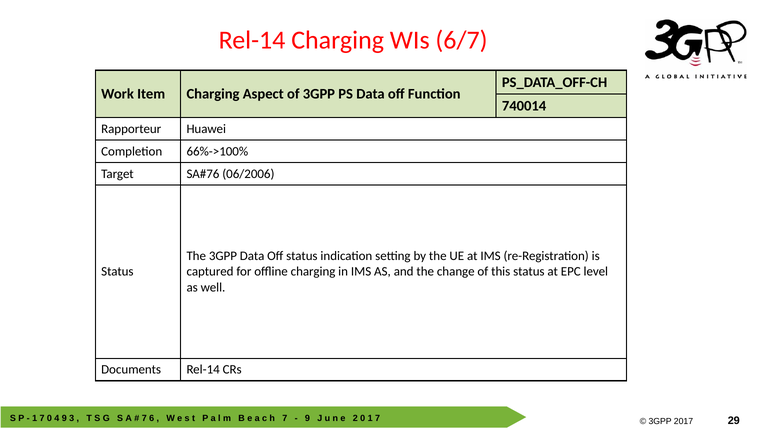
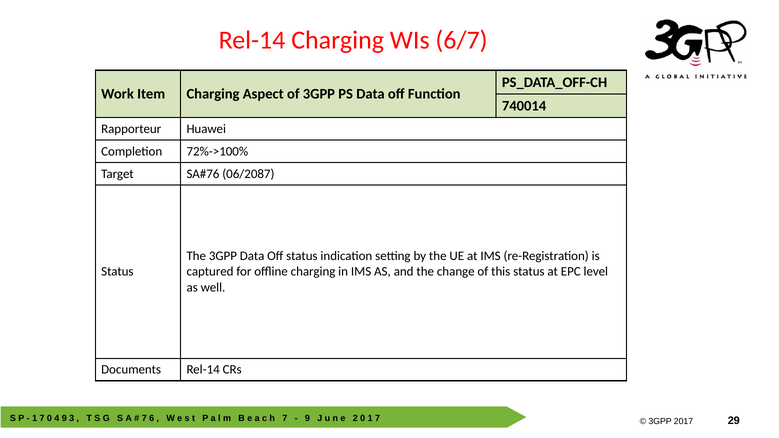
66%->100%: 66%->100% -> 72%->100%
06/2006: 06/2006 -> 06/2087
